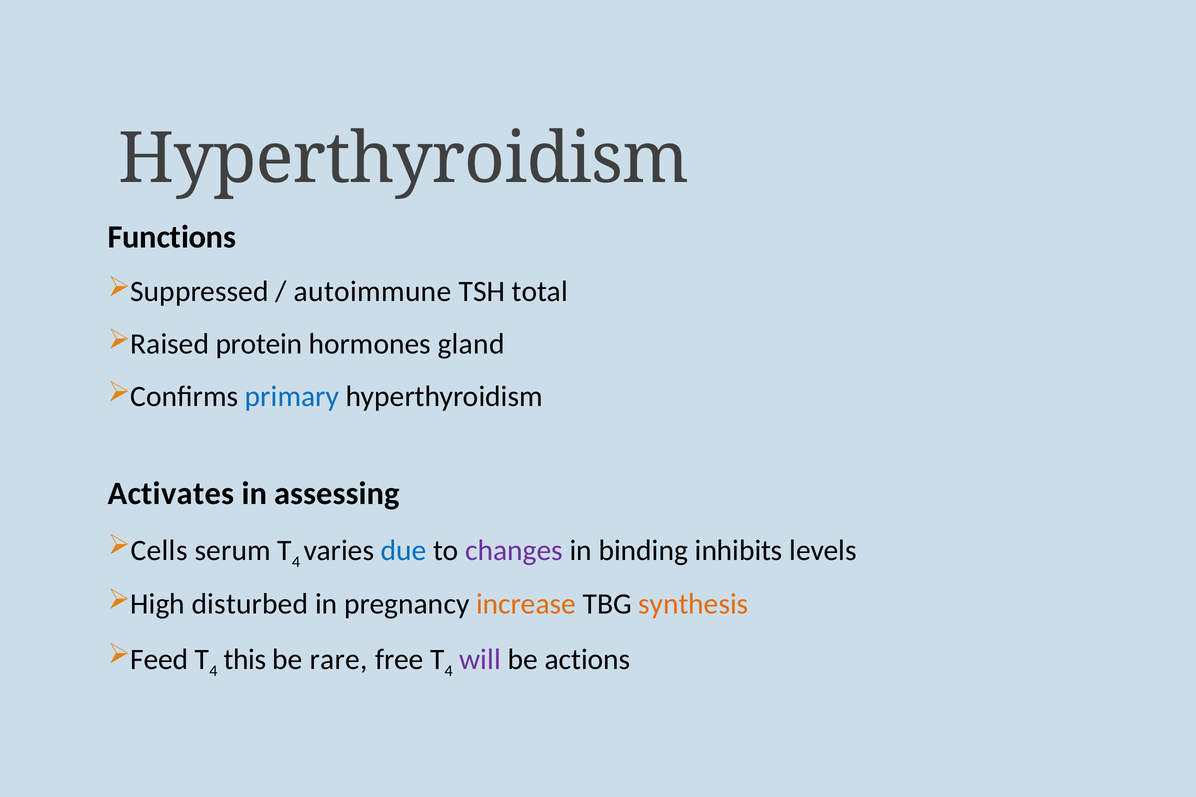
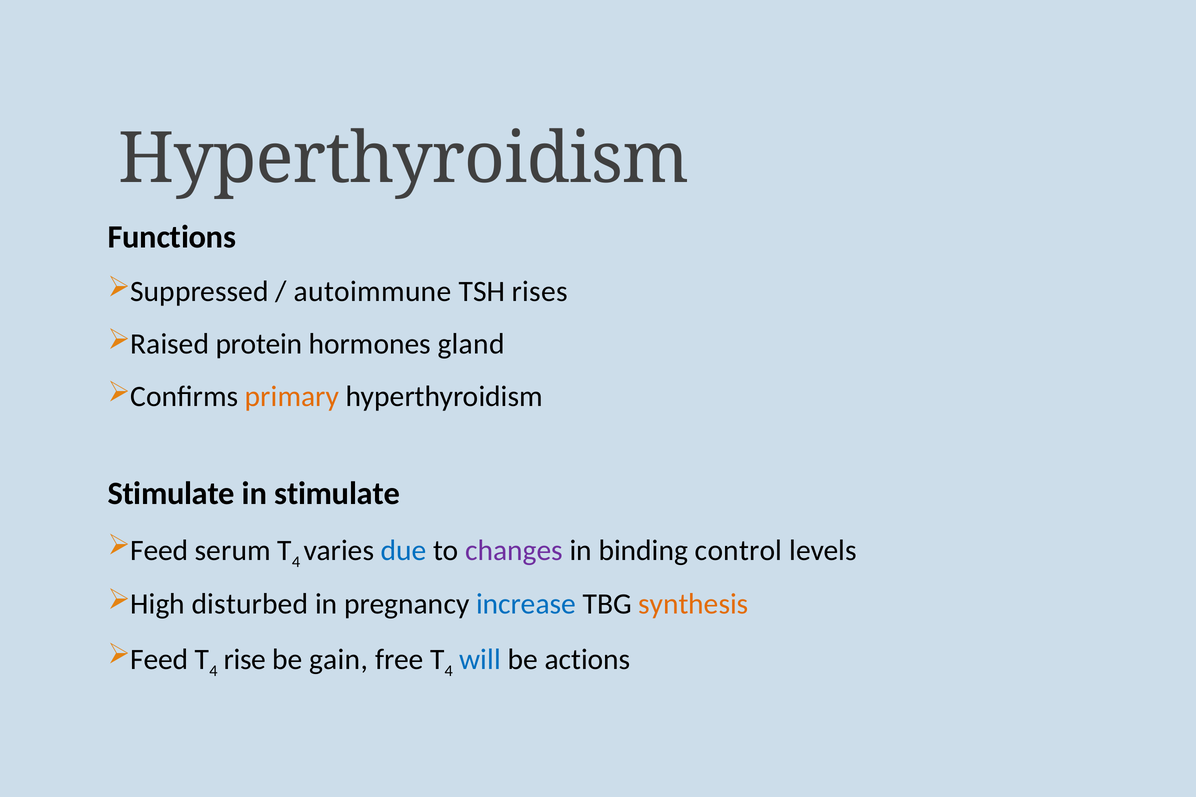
total: total -> rises
primary colour: blue -> orange
Activates at (171, 494): Activates -> Stimulate
in assessing: assessing -> stimulate
Cells at (159, 551): Cells -> Feed
inhibits: inhibits -> control
increase colour: orange -> blue
this: this -> rise
rare: rare -> gain
will colour: purple -> blue
